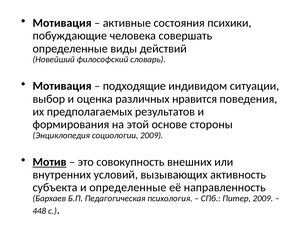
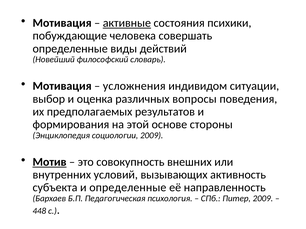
активные underline: none -> present
подходящие: подходящие -> усложнения
нравится: нравится -> вопросы
